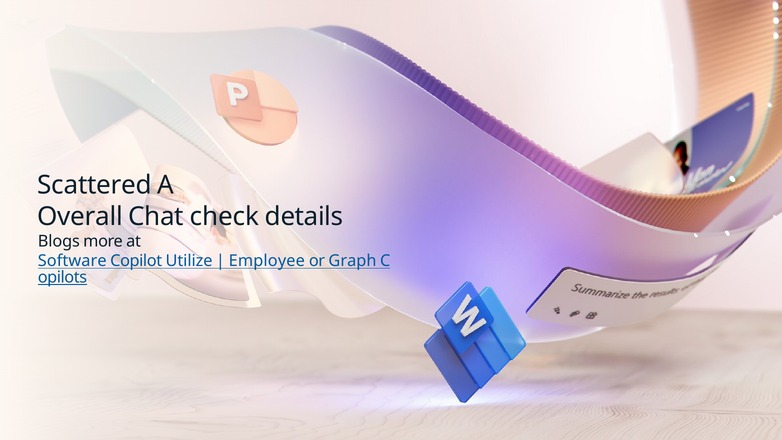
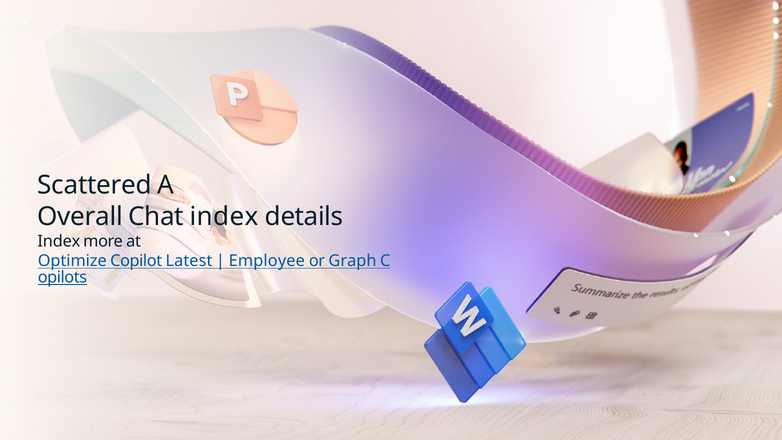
Chat check: check -> index
Blogs at (59, 241): Blogs -> Index
Software: Software -> Optimize
Utilize: Utilize -> Latest
